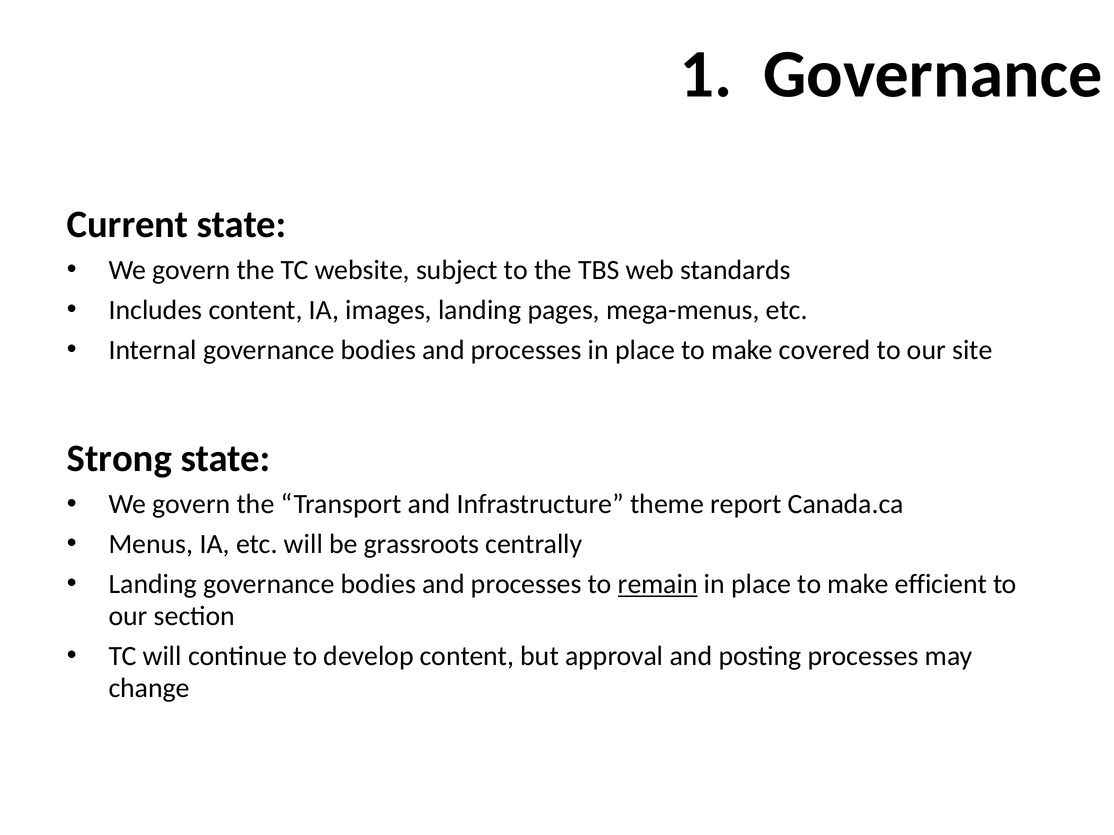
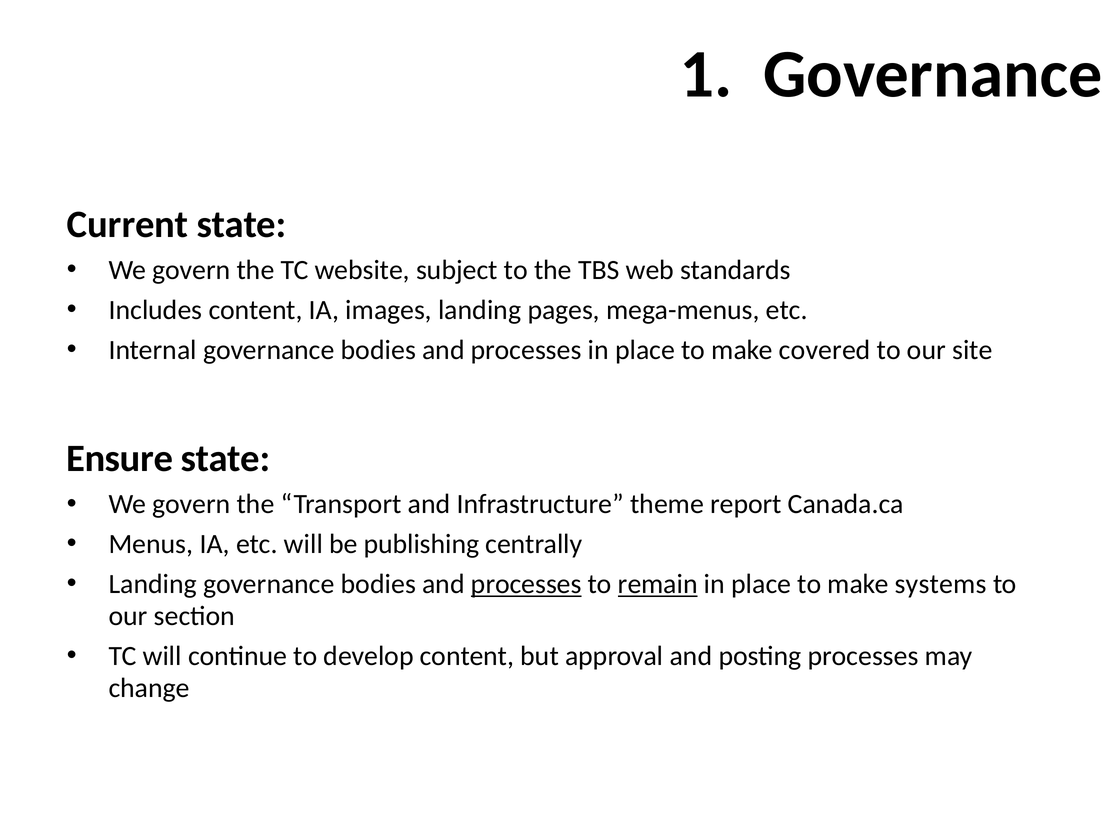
Strong: Strong -> Ensure
grassroots: grassroots -> publishing
processes at (526, 585) underline: none -> present
efficient: efficient -> systems
